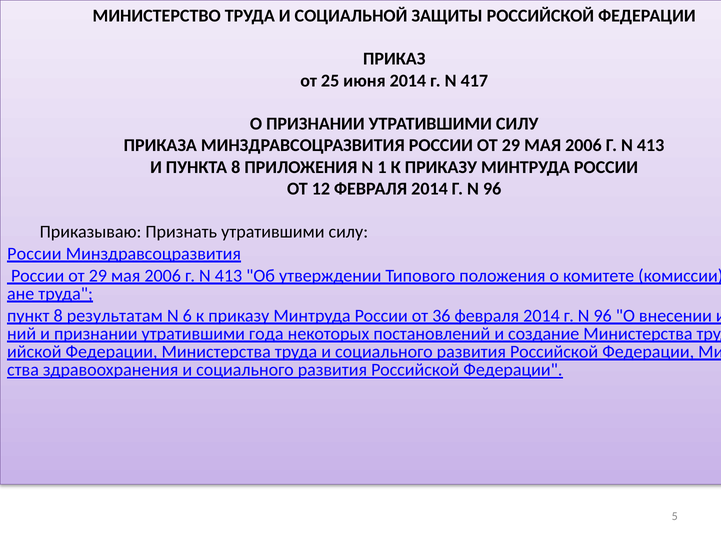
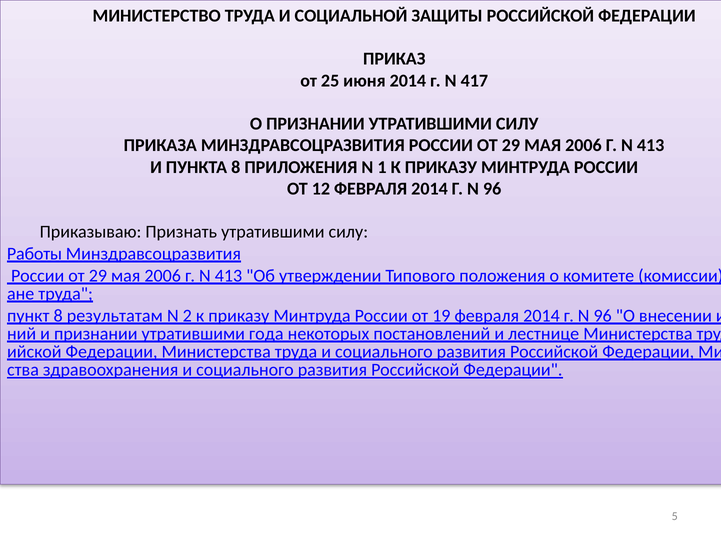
России at (34, 254): России -> Работы
6: 6 -> 2
36: 36 -> 19
создание: создание -> лестнице
